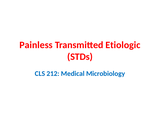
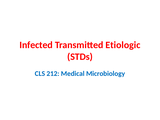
Painless: Painless -> Infected
